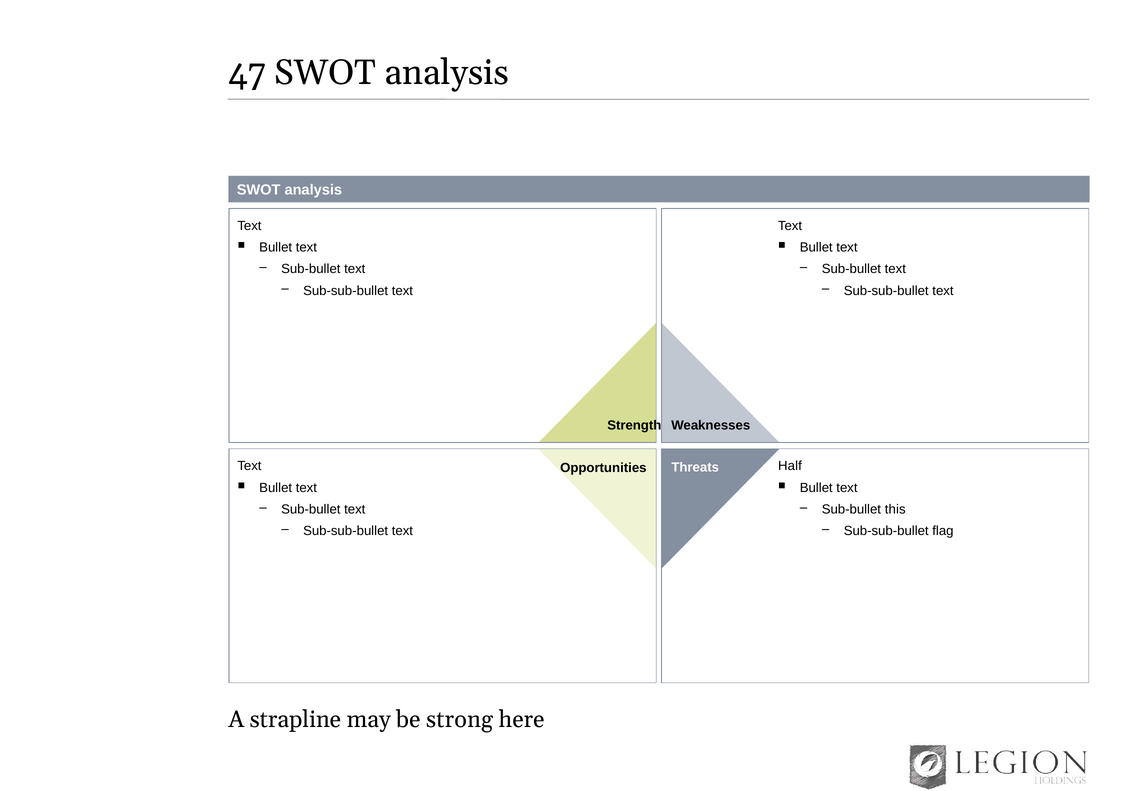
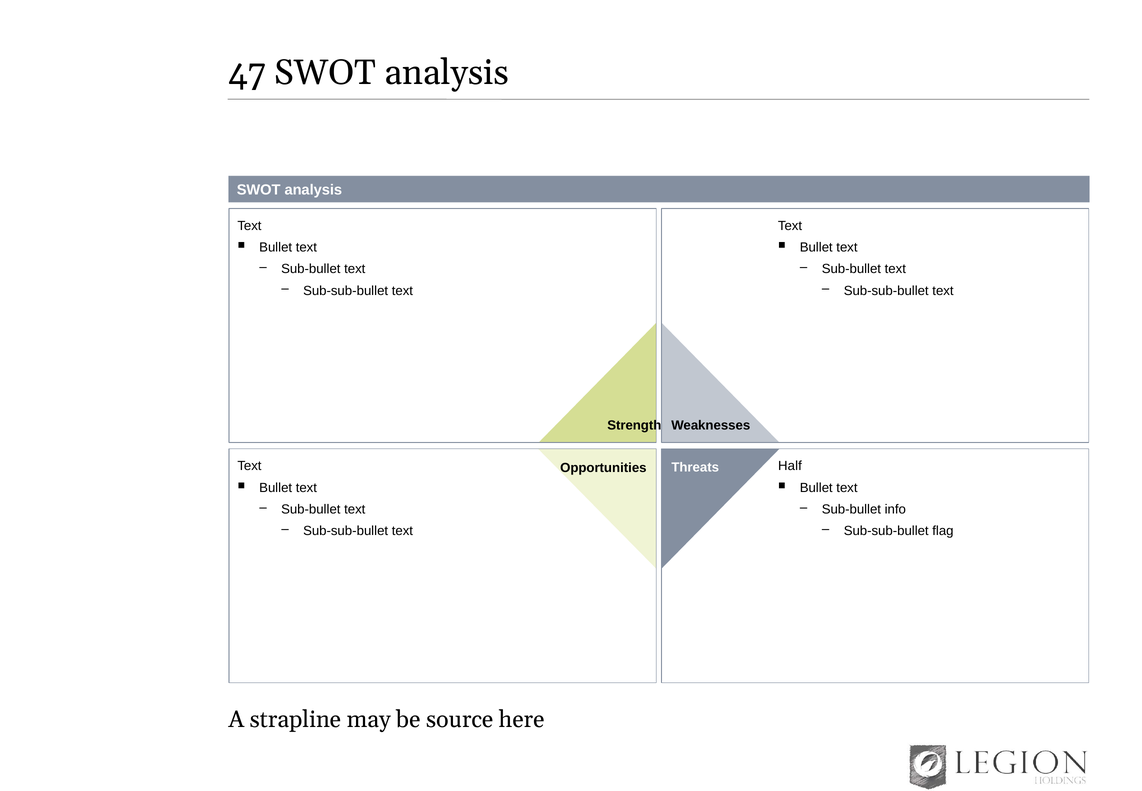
this: this -> info
strong: strong -> source
